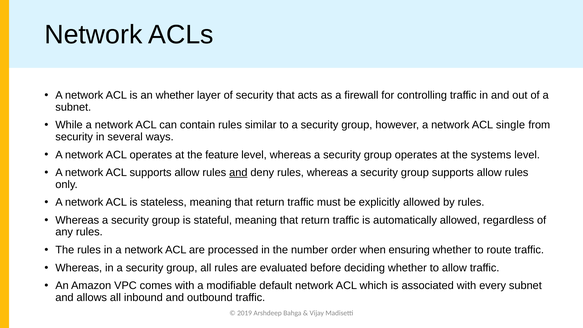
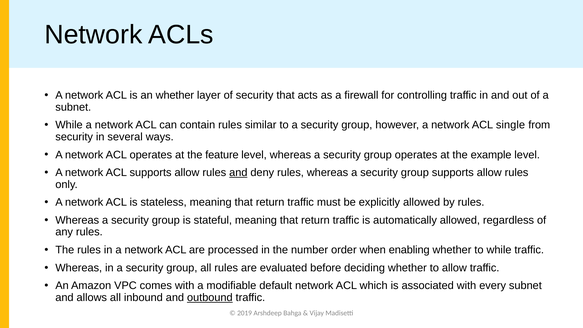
systems: systems -> example
ensuring: ensuring -> enabling
to route: route -> while
outbound underline: none -> present
